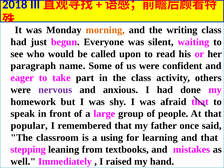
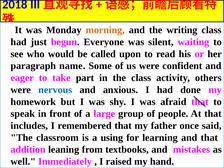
nervous colour: purple -> blue
popular: popular -> includes
stepping: stepping -> addition
